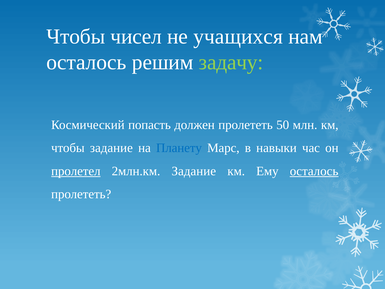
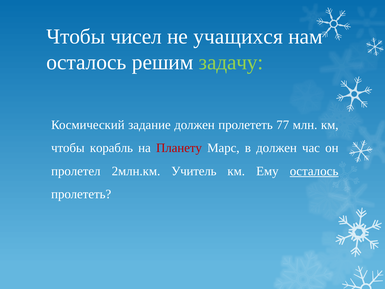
попасть: попасть -> задание
50: 50 -> 77
чтобы задание: задание -> корабль
Планету colour: blue -> red
в навыки: навыки -> должен
пролетел underline: present -> none
2млн.км Задание: Задание -> Учитель
